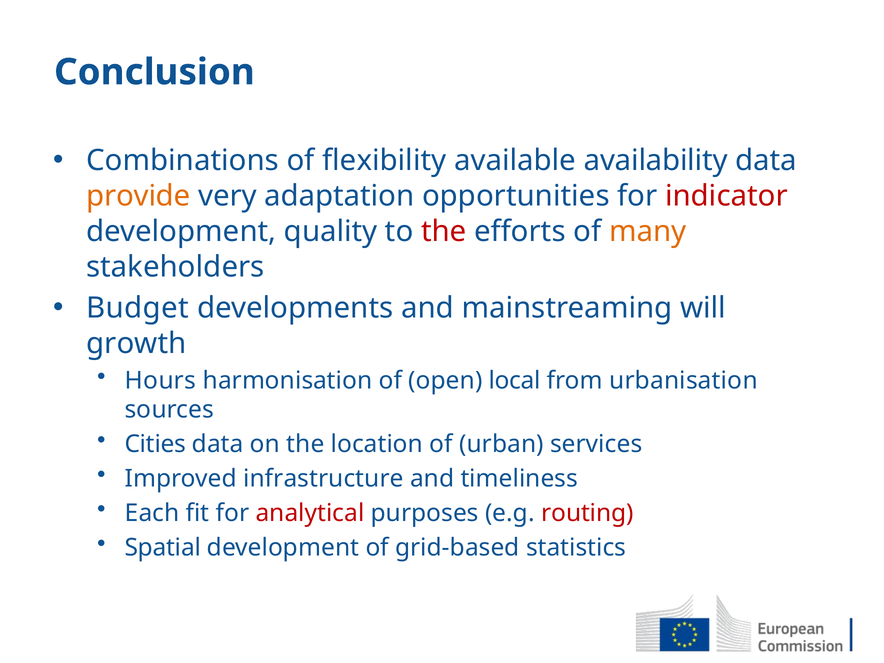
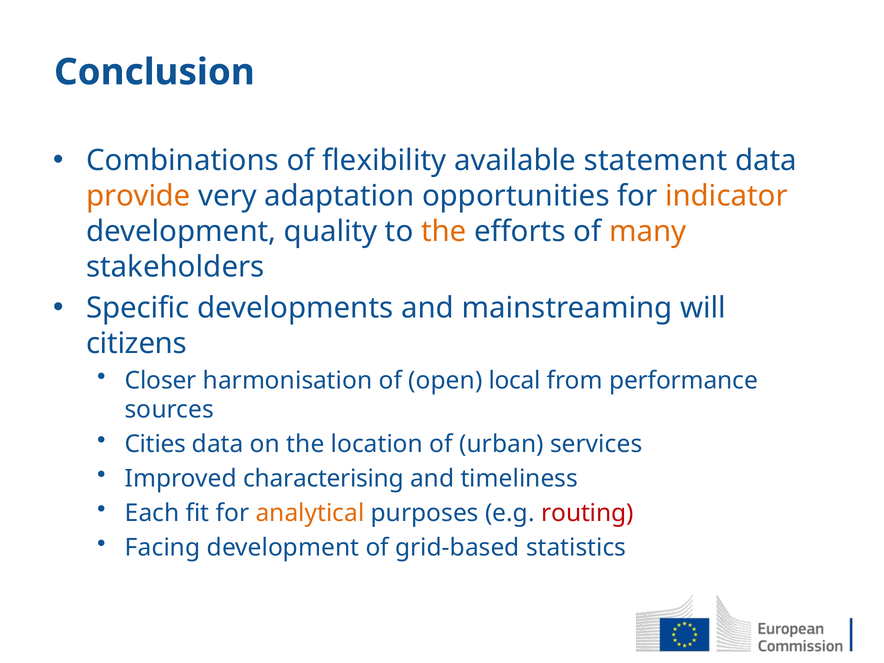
availability: availability -> statement
indicator colour: red -> orange
the at (444, 231) colour: red -> orange
Budget: Budget -> Specific
growth: growth -> citizens
Hours: Hours -> Closer
urbanisation: urbanisation -> performance
infrastructure: infrastructure -> characterising
analytical colour: red -> orange
Spatial: Spatial -> Facing
